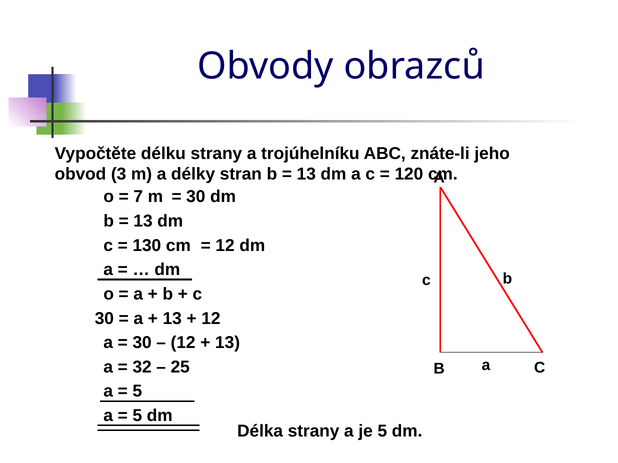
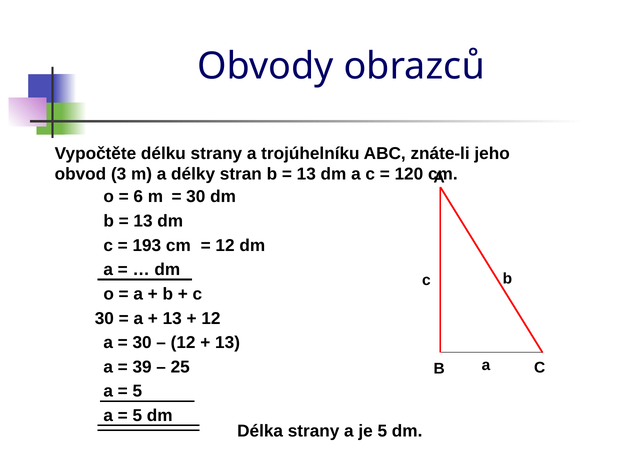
7: 7 -> 6
130: 130 -> 193
32: 32 -> 39
